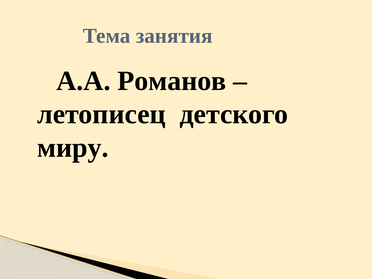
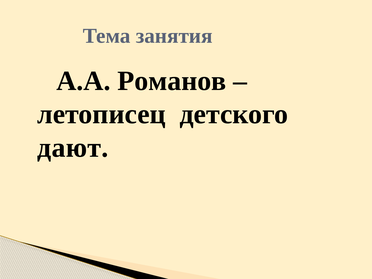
миру: миру -> дают
